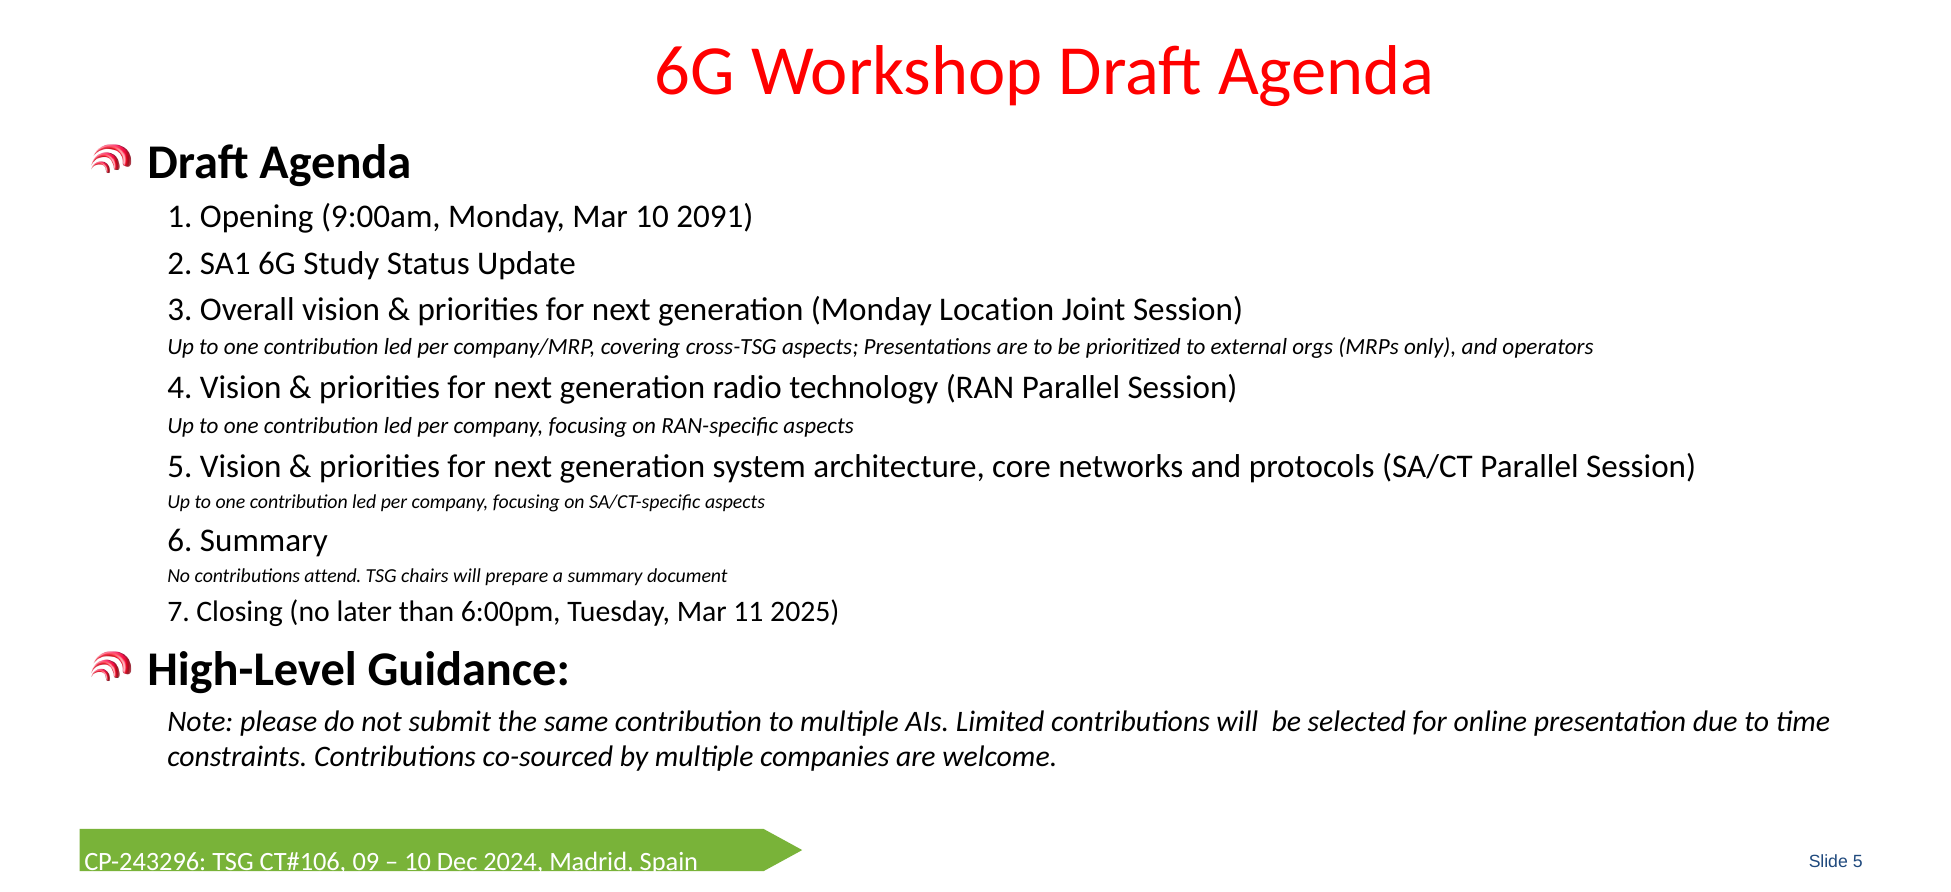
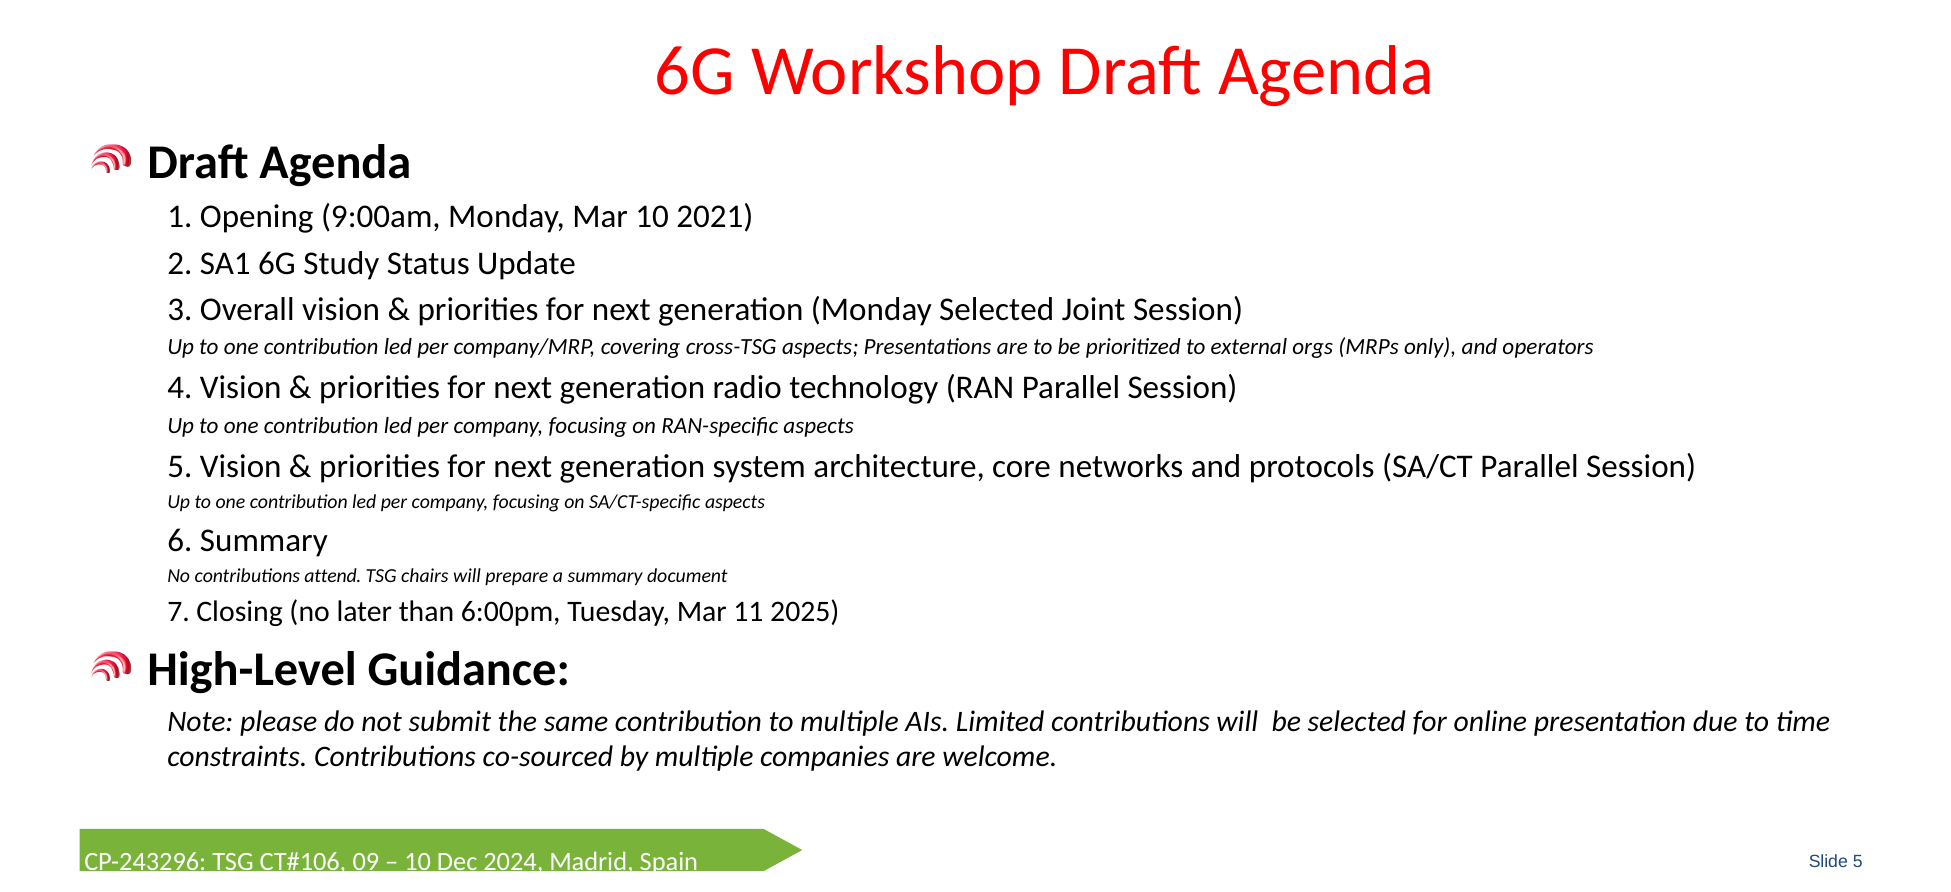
2091: 2091 -> 2021
Monday Location: Location -> Selected
